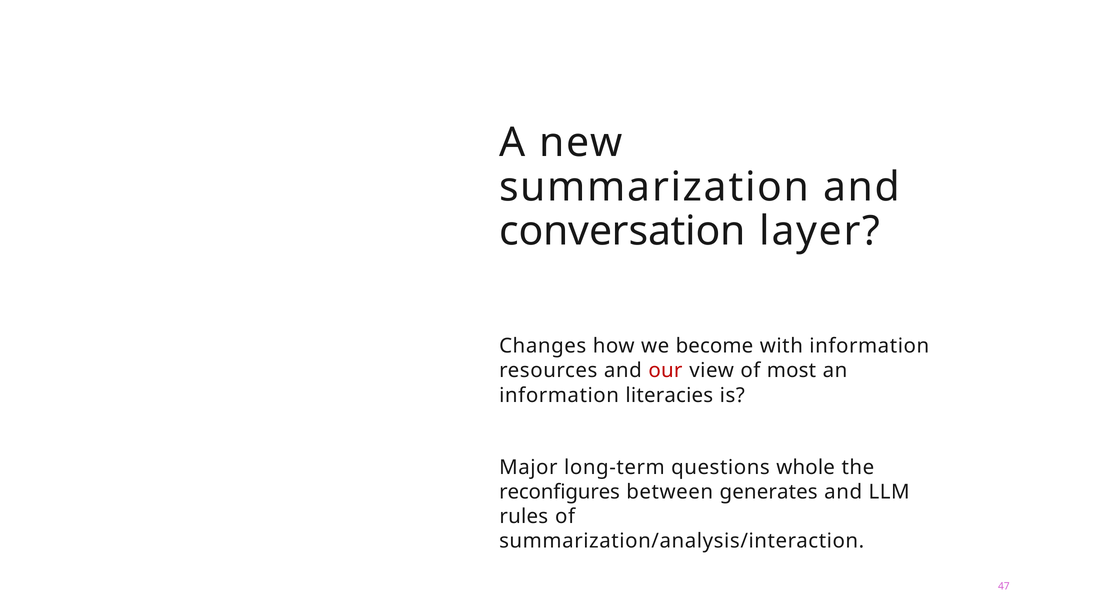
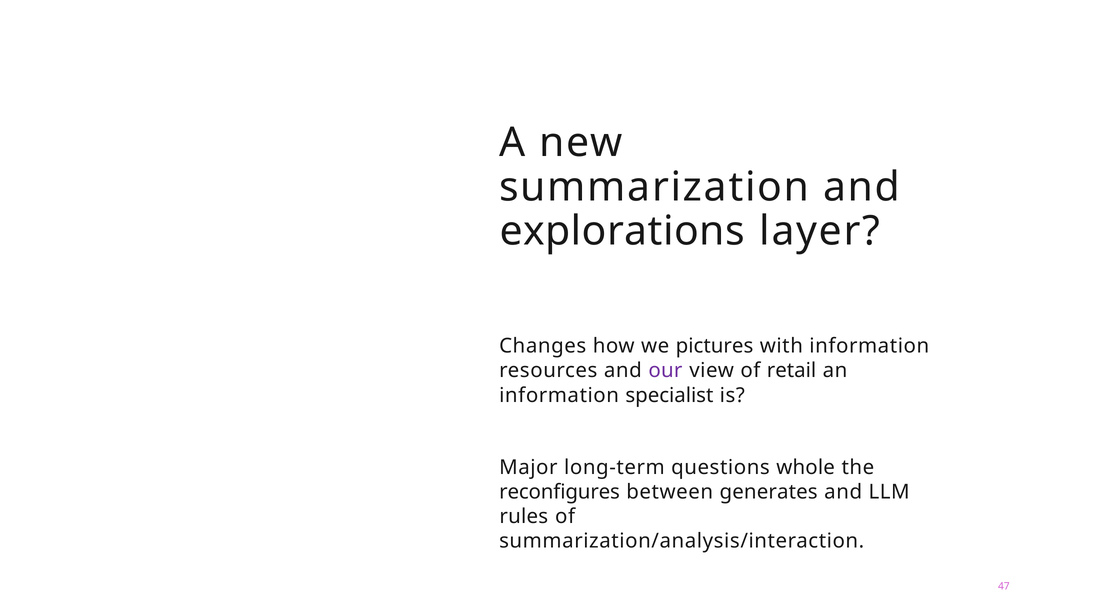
conversation: conversation -> explorations
become: become -> pictures
our colour: red -> purple
most: most -> retail
literacies: literacies -> specialist
